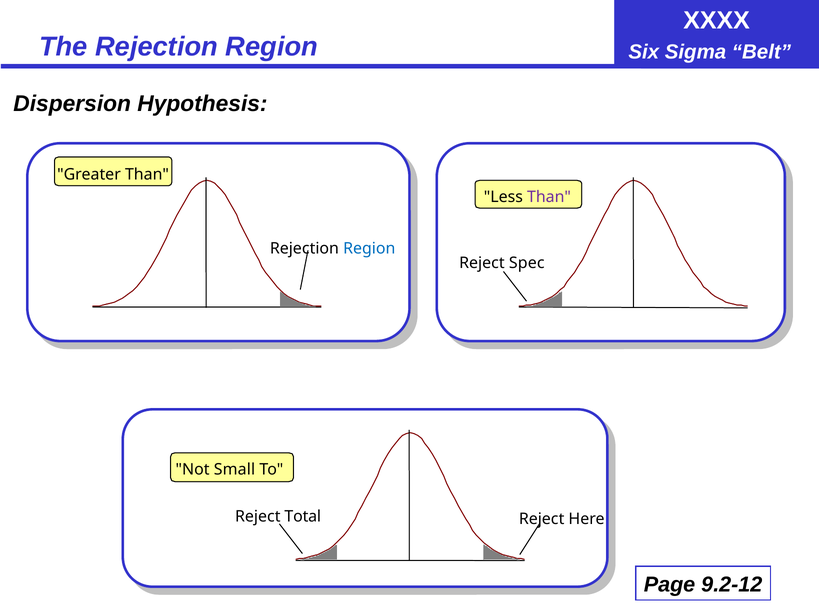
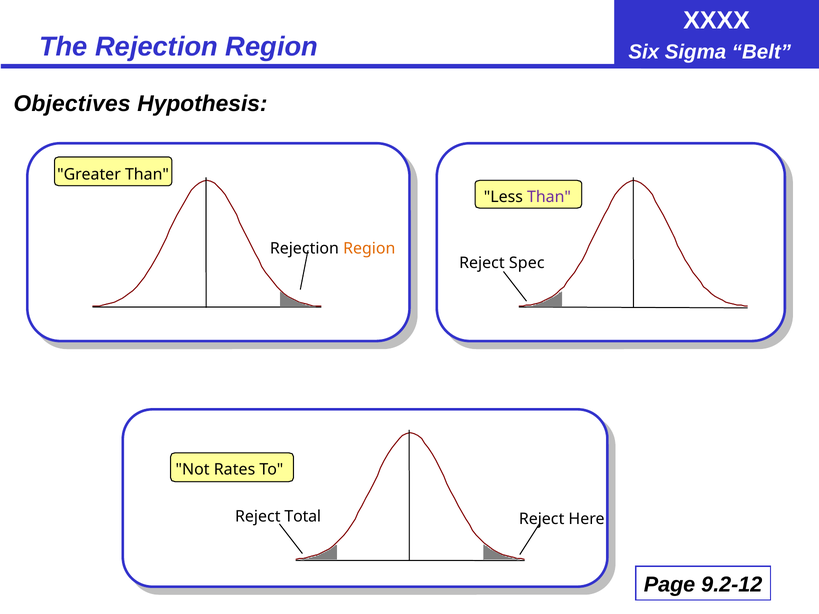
Dispersion: Dispersion -> Objectives
Region at (369, 249) colour: blue -> orange
Small: Small -> Rates
